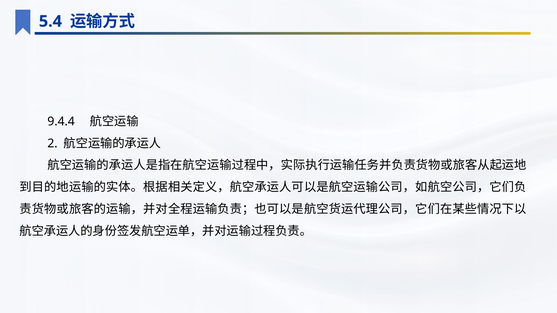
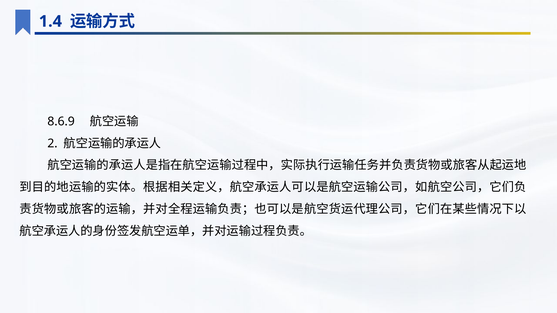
5.4: 5.4 -> 1.4
9.4.4: 9.4.4 -> 8.6.9
